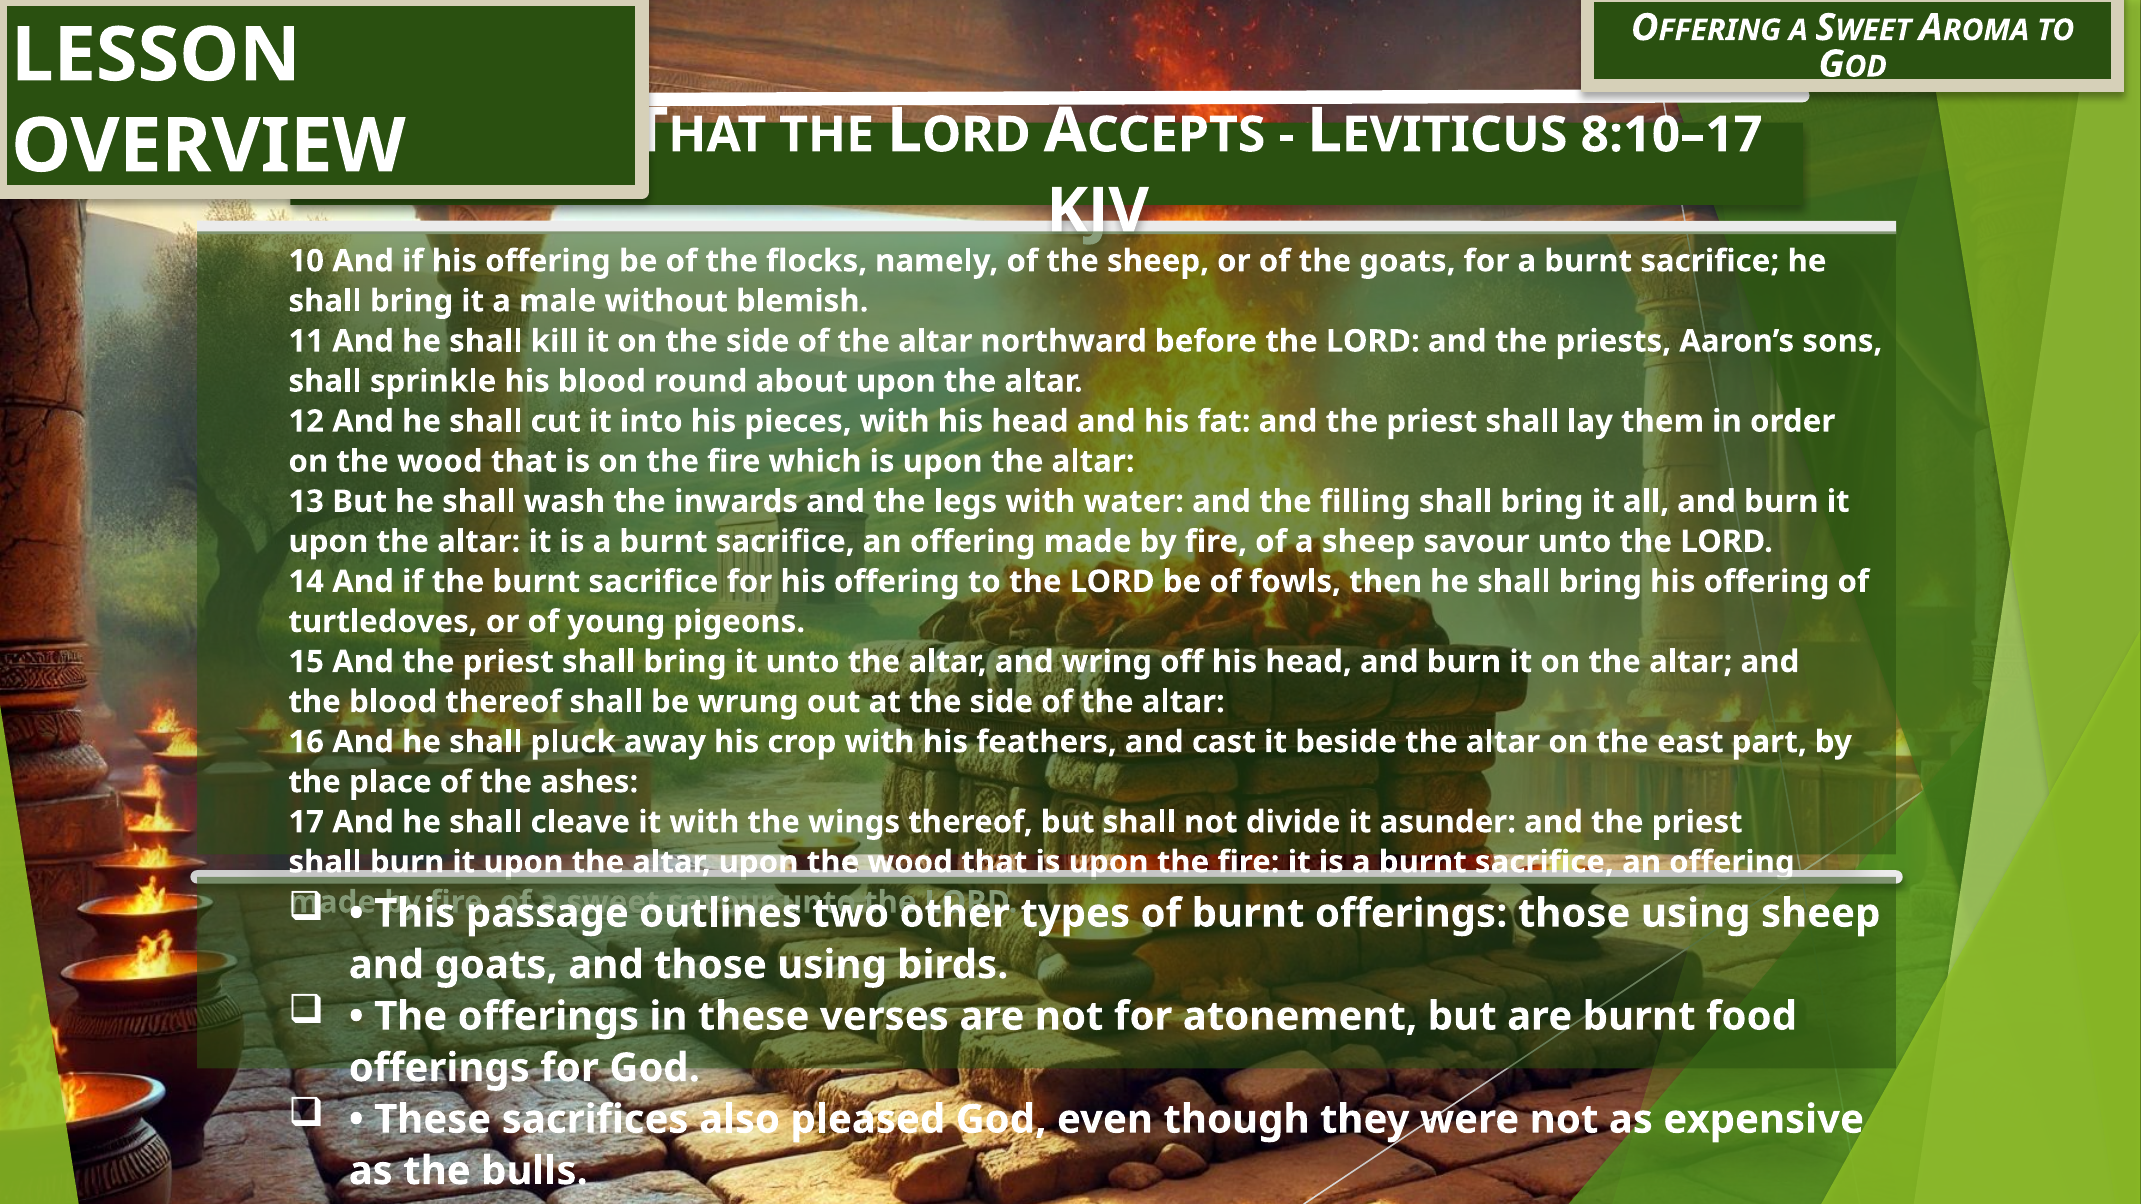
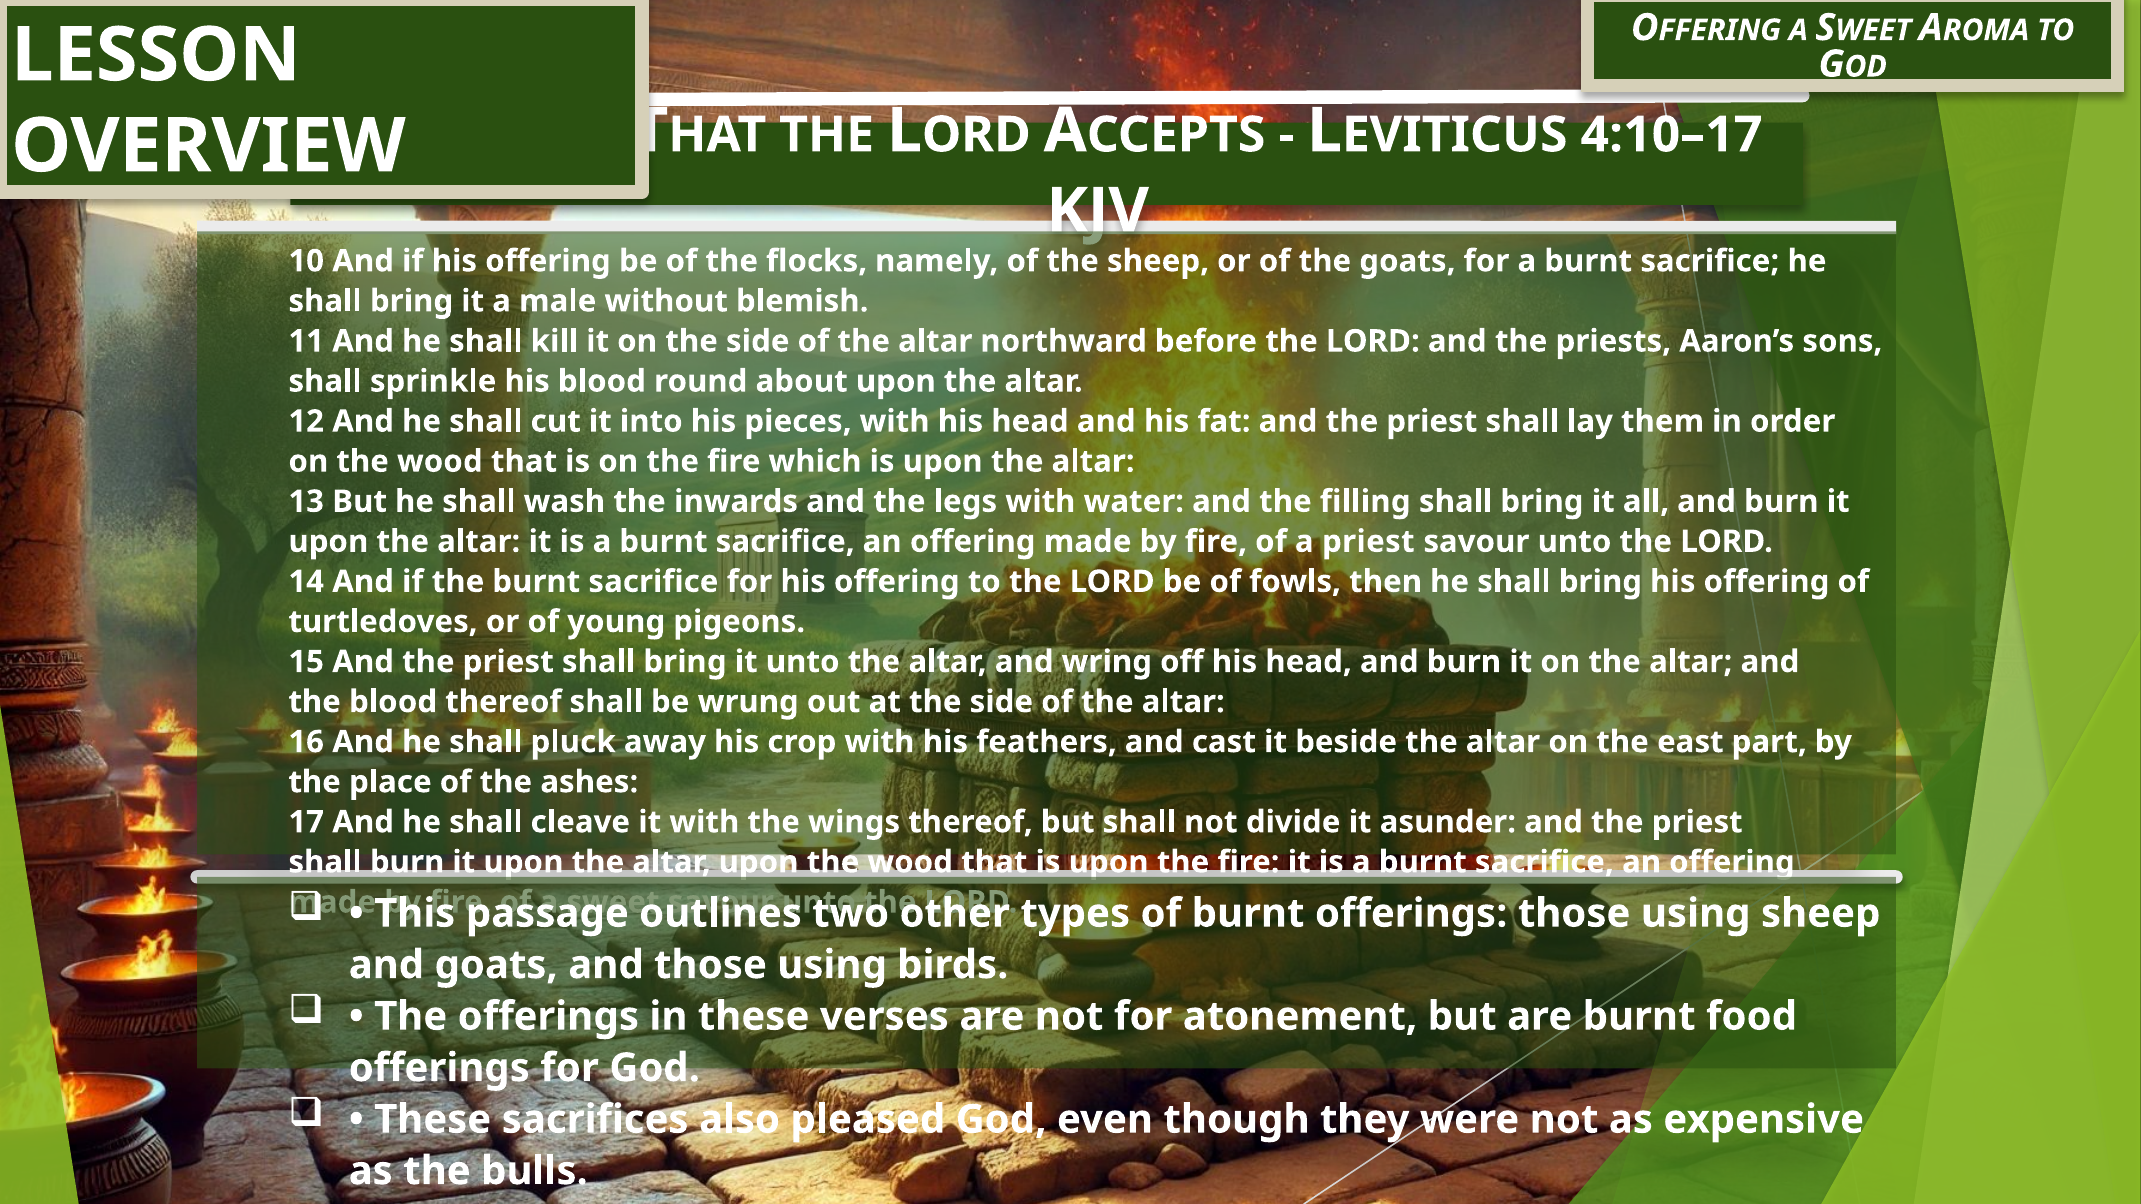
8:10–17: 8:10–17 -> 4:10–17
a sheep: sheep -> priest
